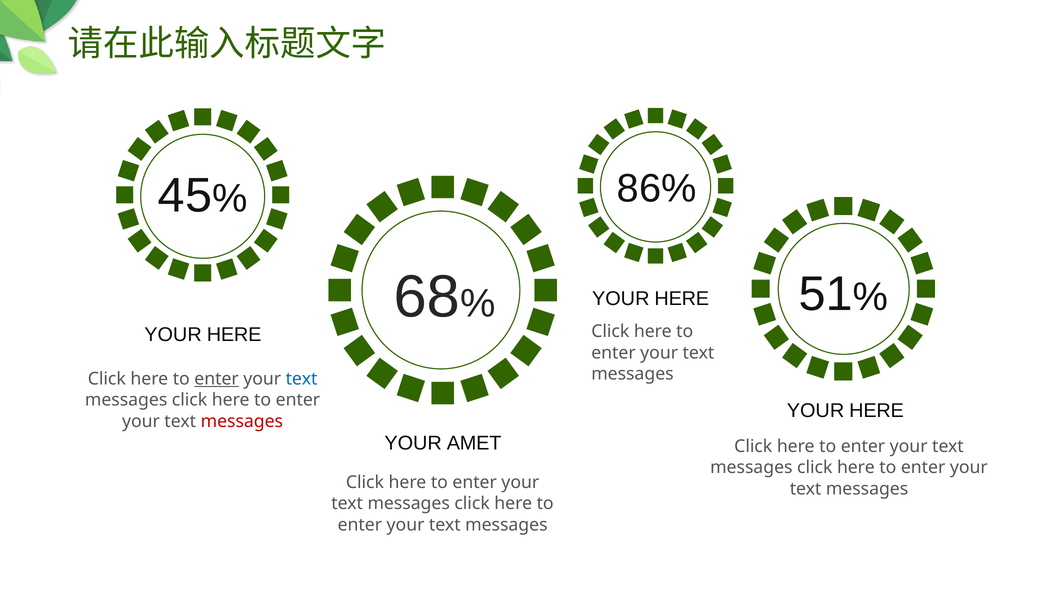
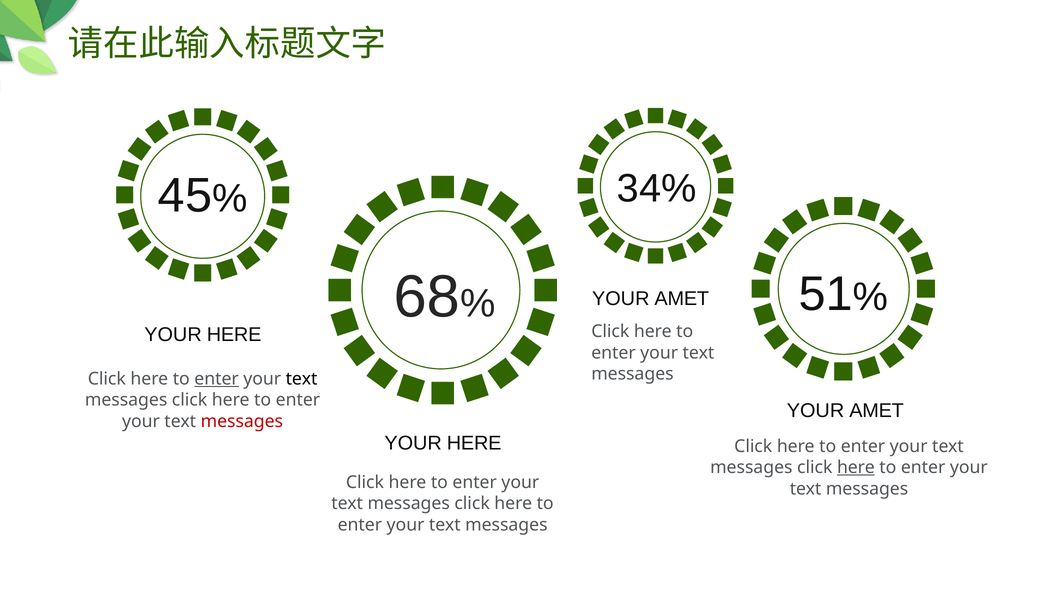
86%: 86% -> 34%
HERE at (682, 299): HERE -> AMET
text at (302, 379) colour: blue -> black
HERE at (877, 411): HERE -> AMET
AMET at (474, 443): AMET -> HERE
here at (856, 467) underline: none -> present
